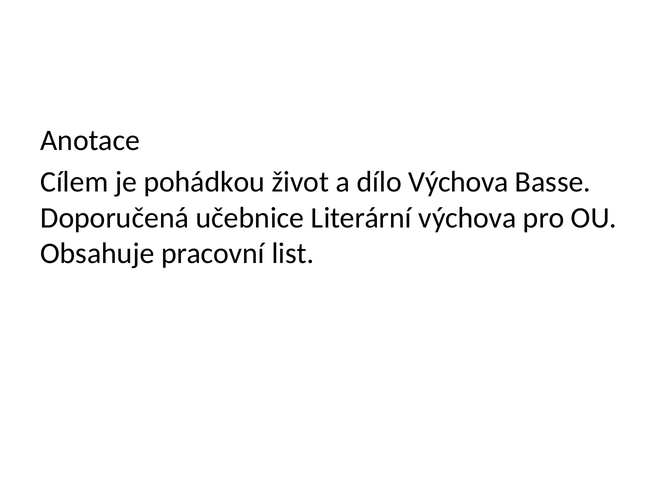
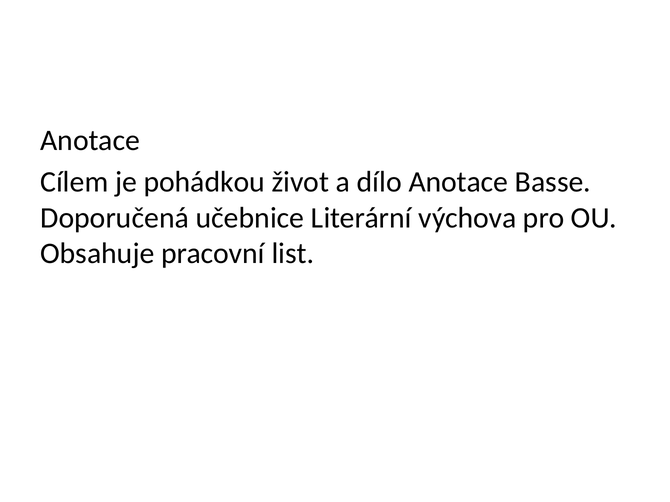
dílo Výchova: Výchova -> Anotace
